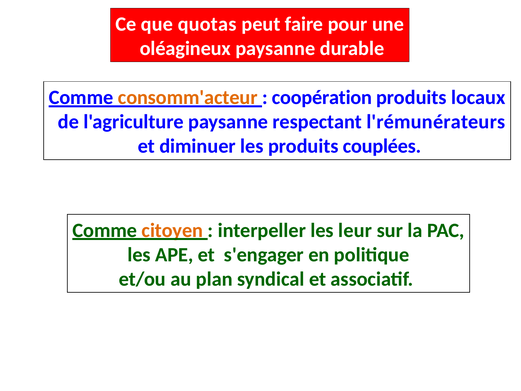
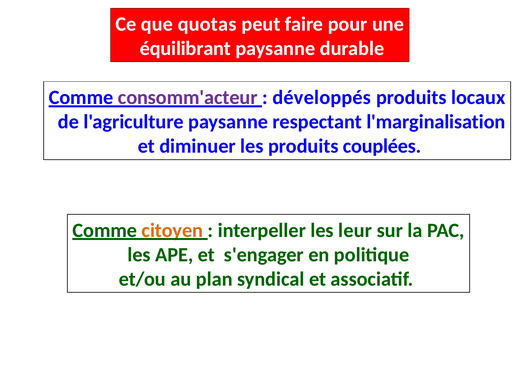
oléagineux: oléagineux -> équilibrant
consomm'acteur colour: orange -> purple
coopération: coopération -> développés
l'rémunérateurs: l'rémunérateurs -> l'marginalisation
